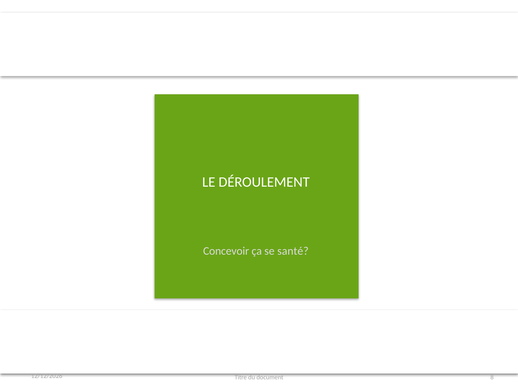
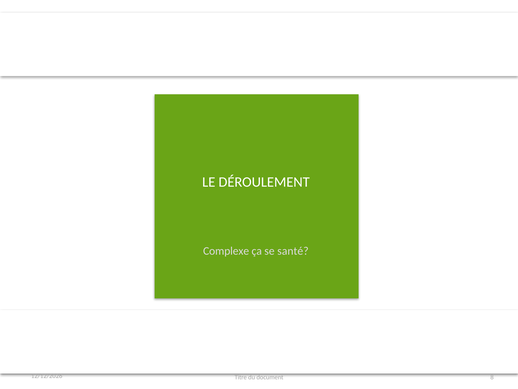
Concevoir: Concevoir -> Complexe
